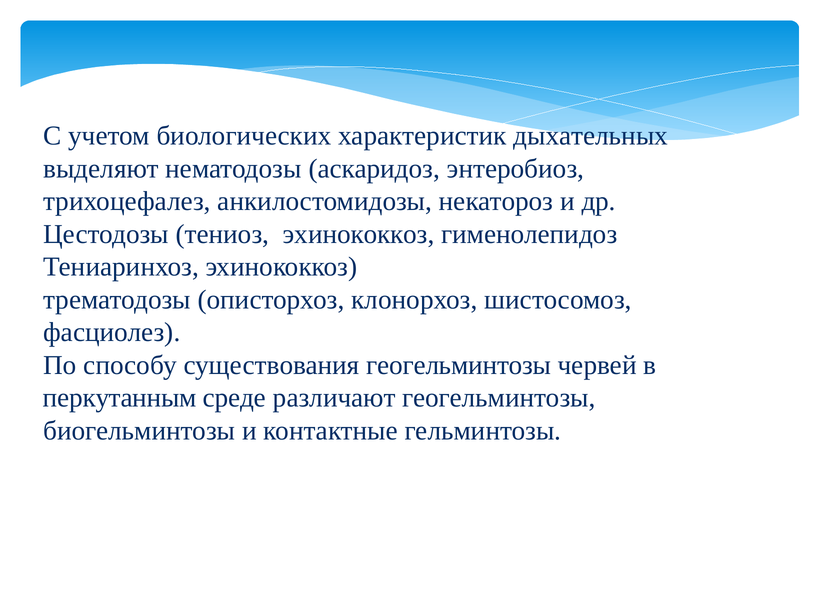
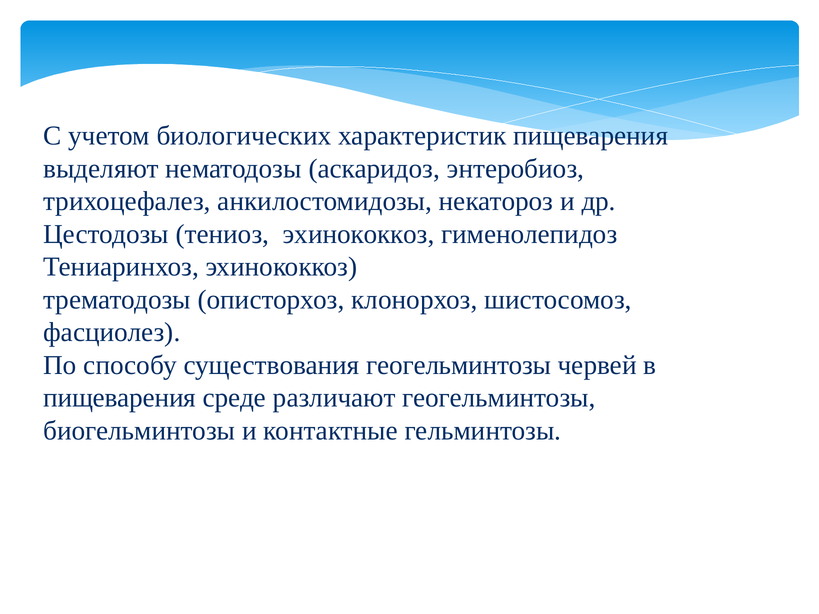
характеристик дыхательных: дыхательных -> пищеварения
перкутанным at (120, 398): перкутанным -> пищеварения
